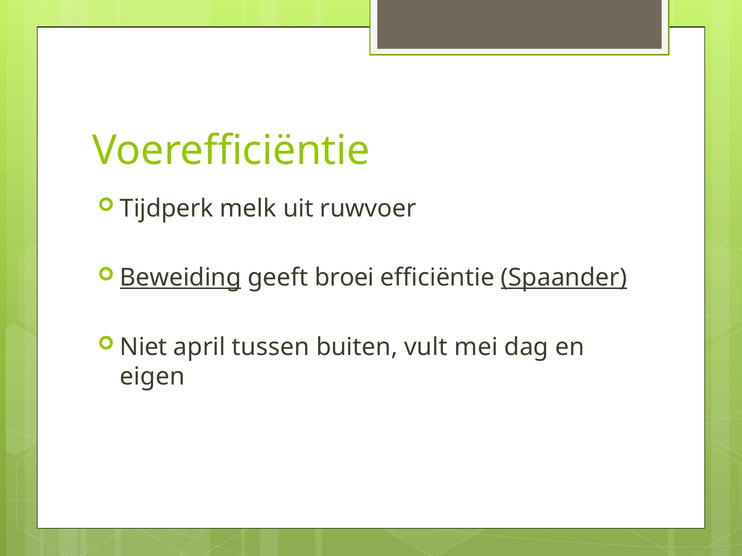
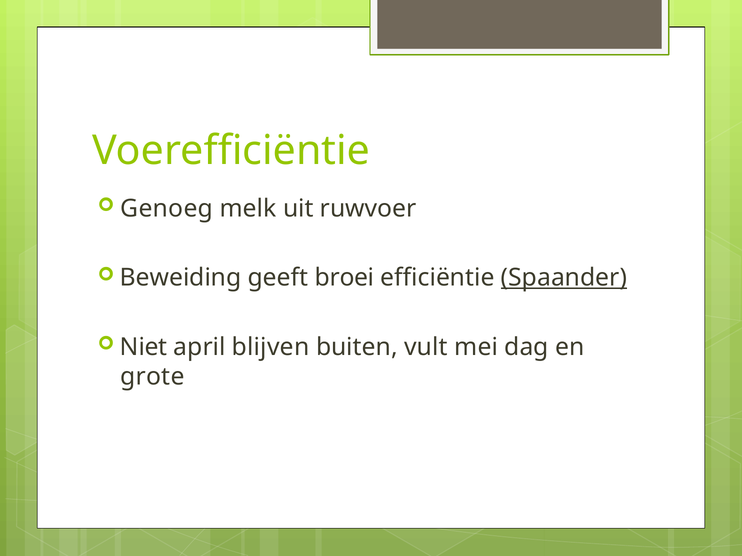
Tijdperk: Tijdperk -> Genoeg
Beweiding underline: present -> none
tussen: tussen -> blijven
eigen: eigen -> grote
